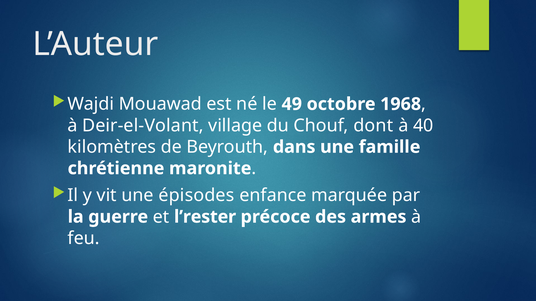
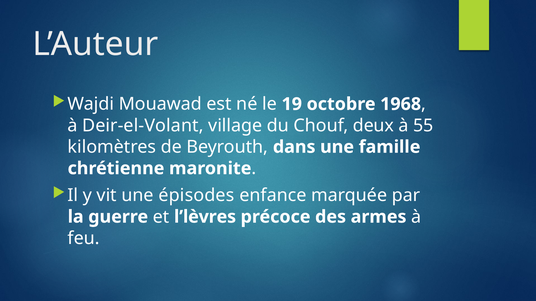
49: 49 -> 19
dont: dont -> deux
40: 40 -> 55
l’rester: l’rester -> l’lèvres
